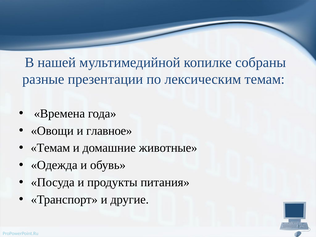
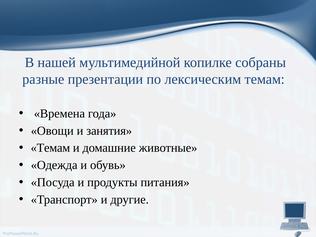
главное: главное -> занятия
